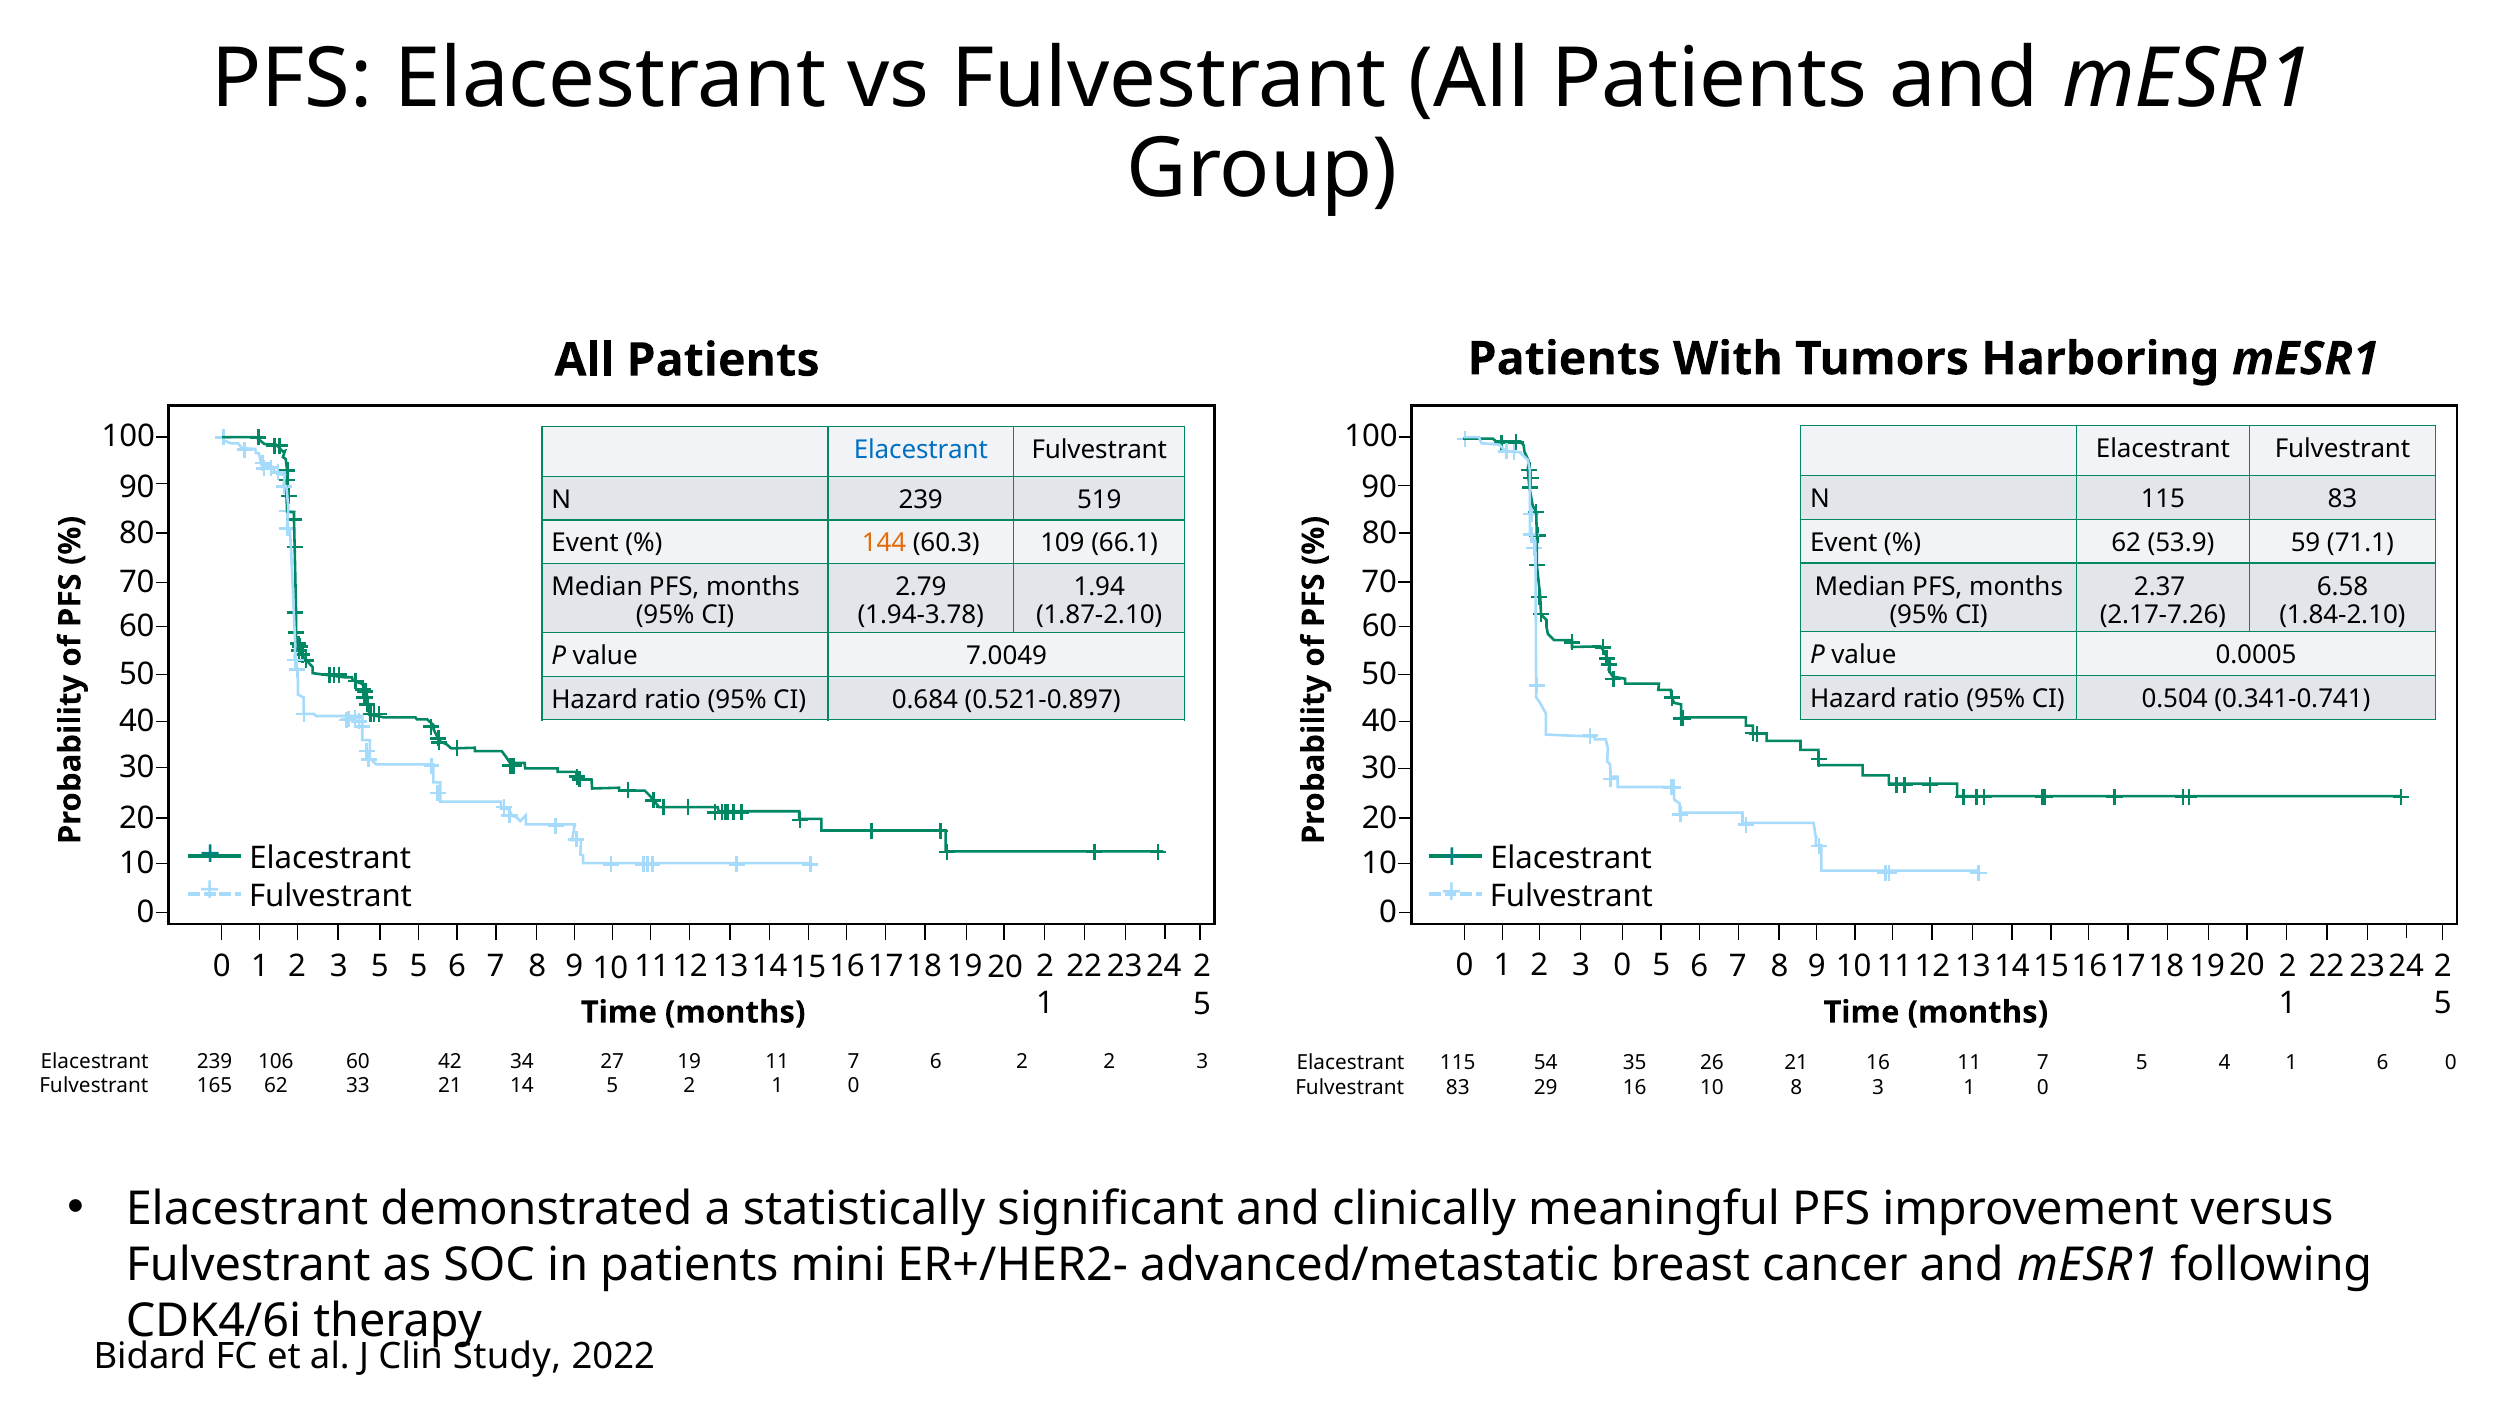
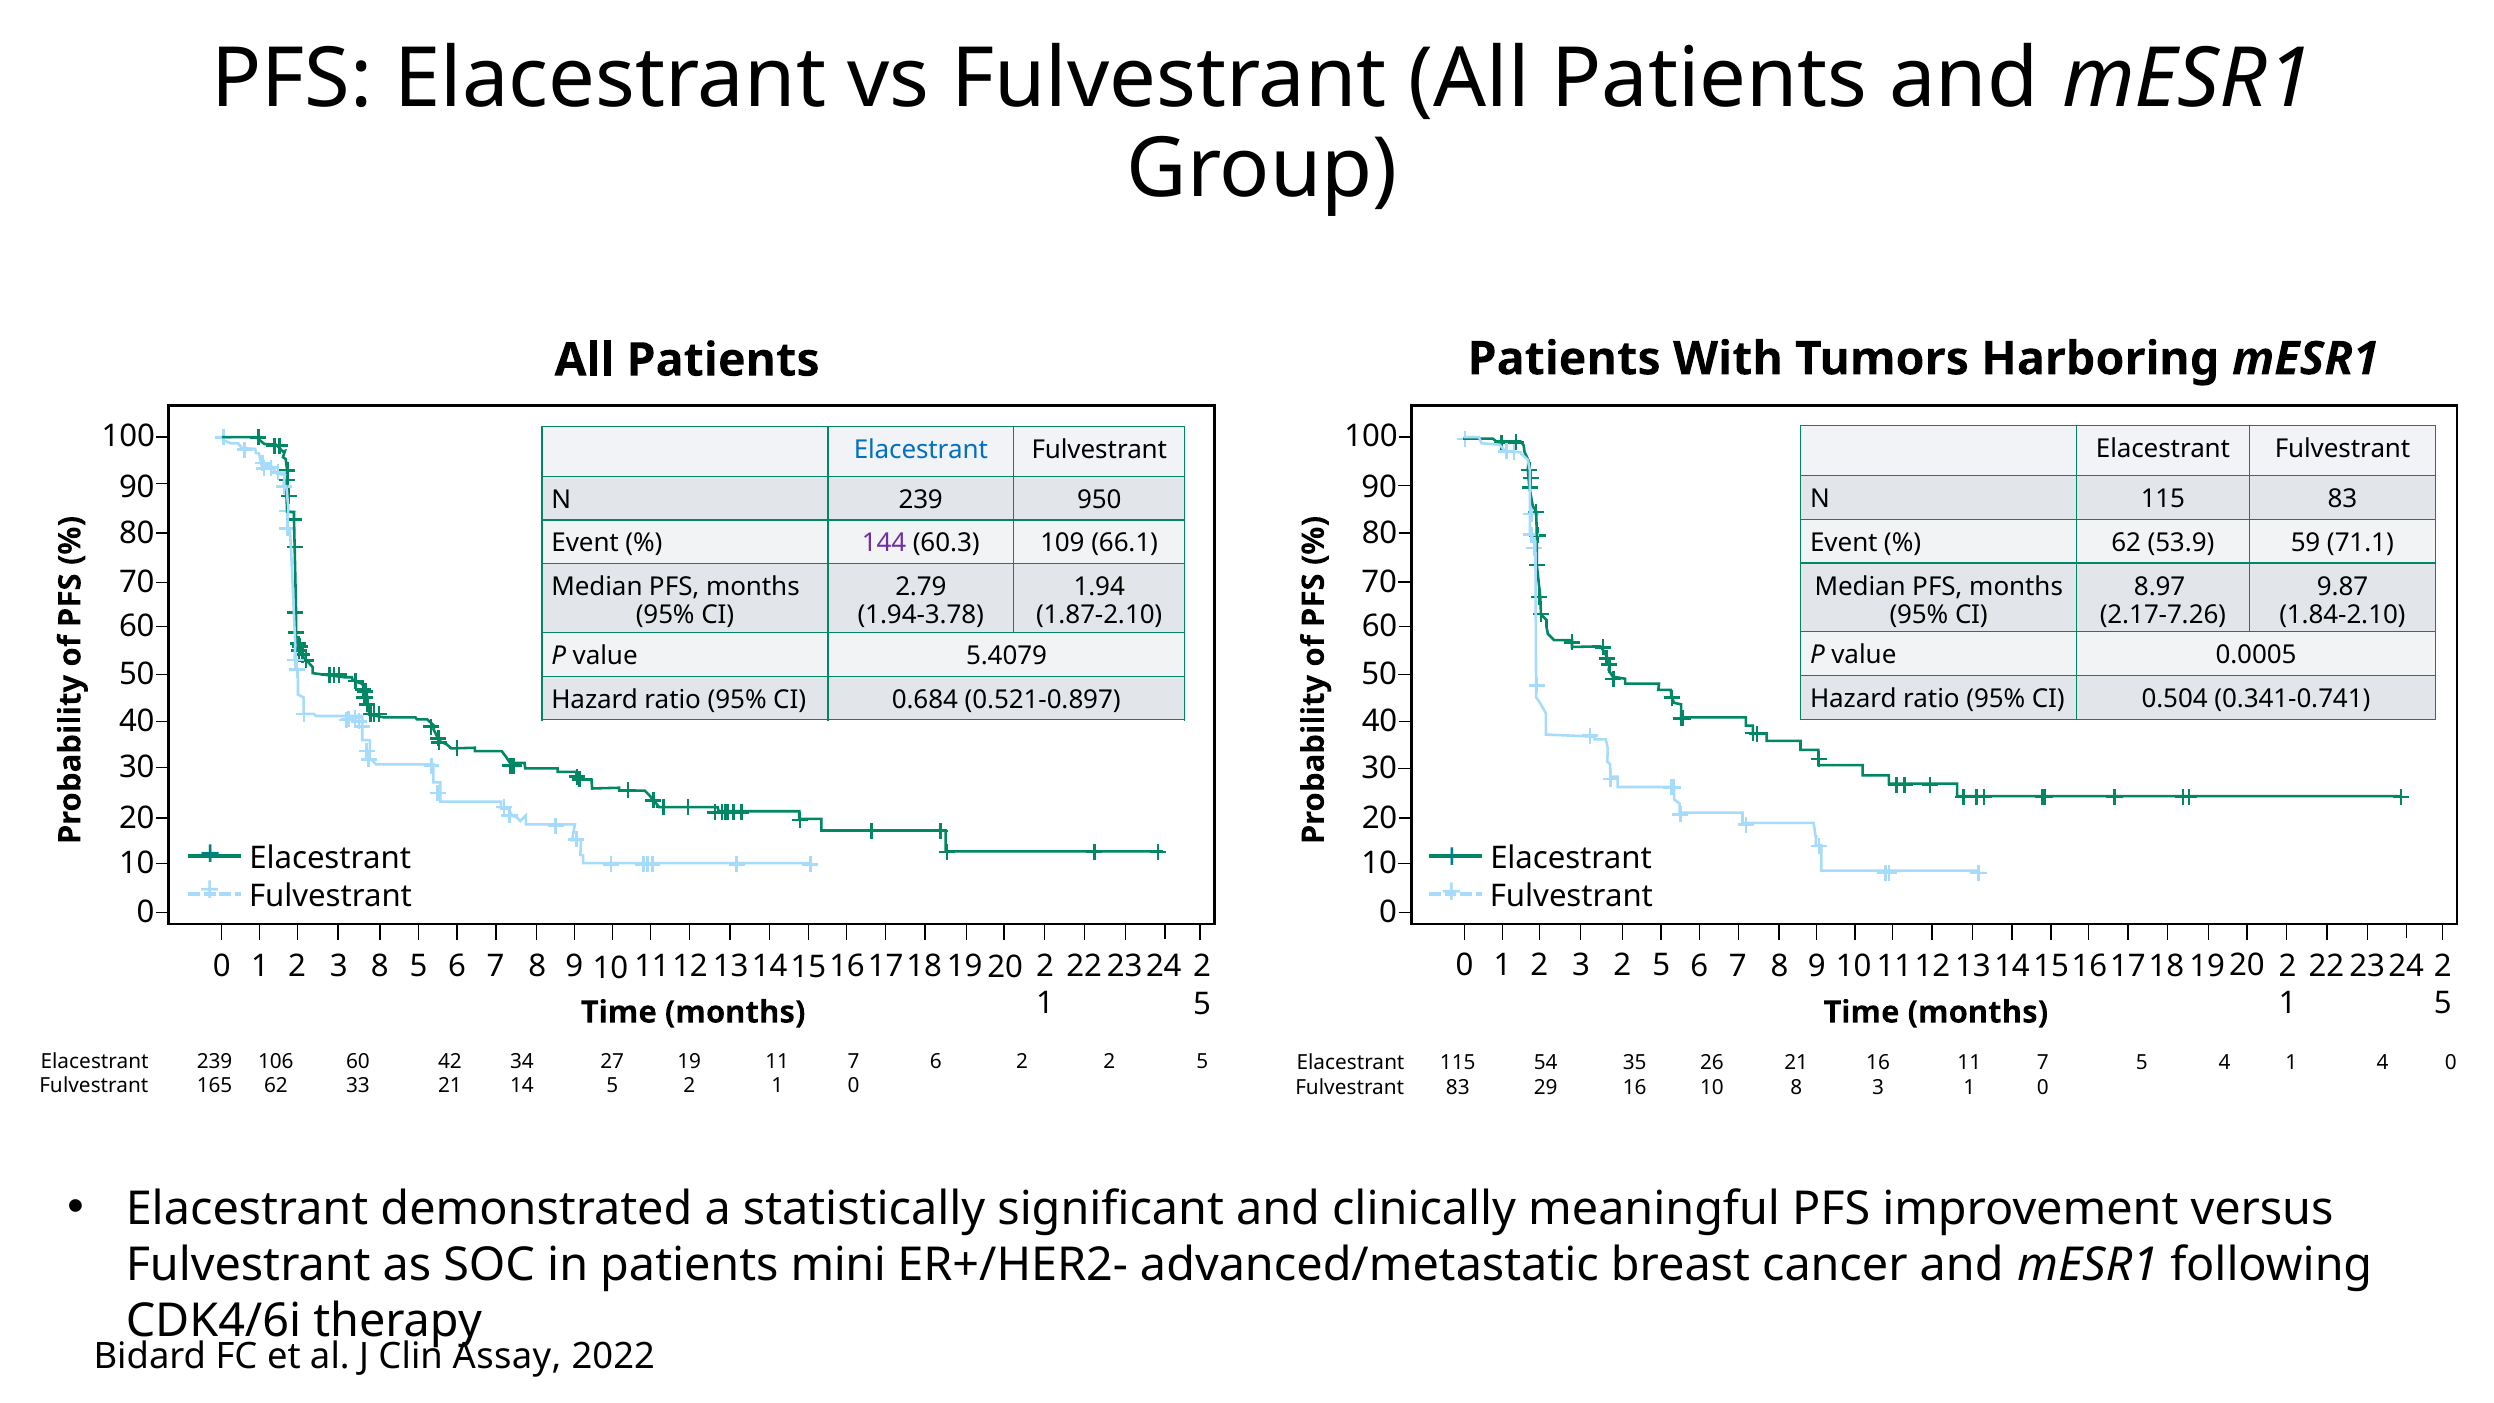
519: 519 -> 950
144 colour: orange -> purple
2.37: 2.37 -> 8.97
6.58: 6.58 -> 9.87
7.0049: 7.0049 -> 5.4079
3 5: 5 -> 8
3 0: 0 -> 2
2 2 3: 3 -> 5
1 6: 6 -> 4
Study: Study -> Assay
